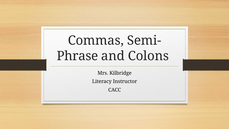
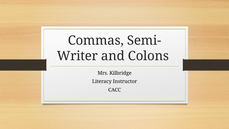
Phrase: Phrase -> Writer
